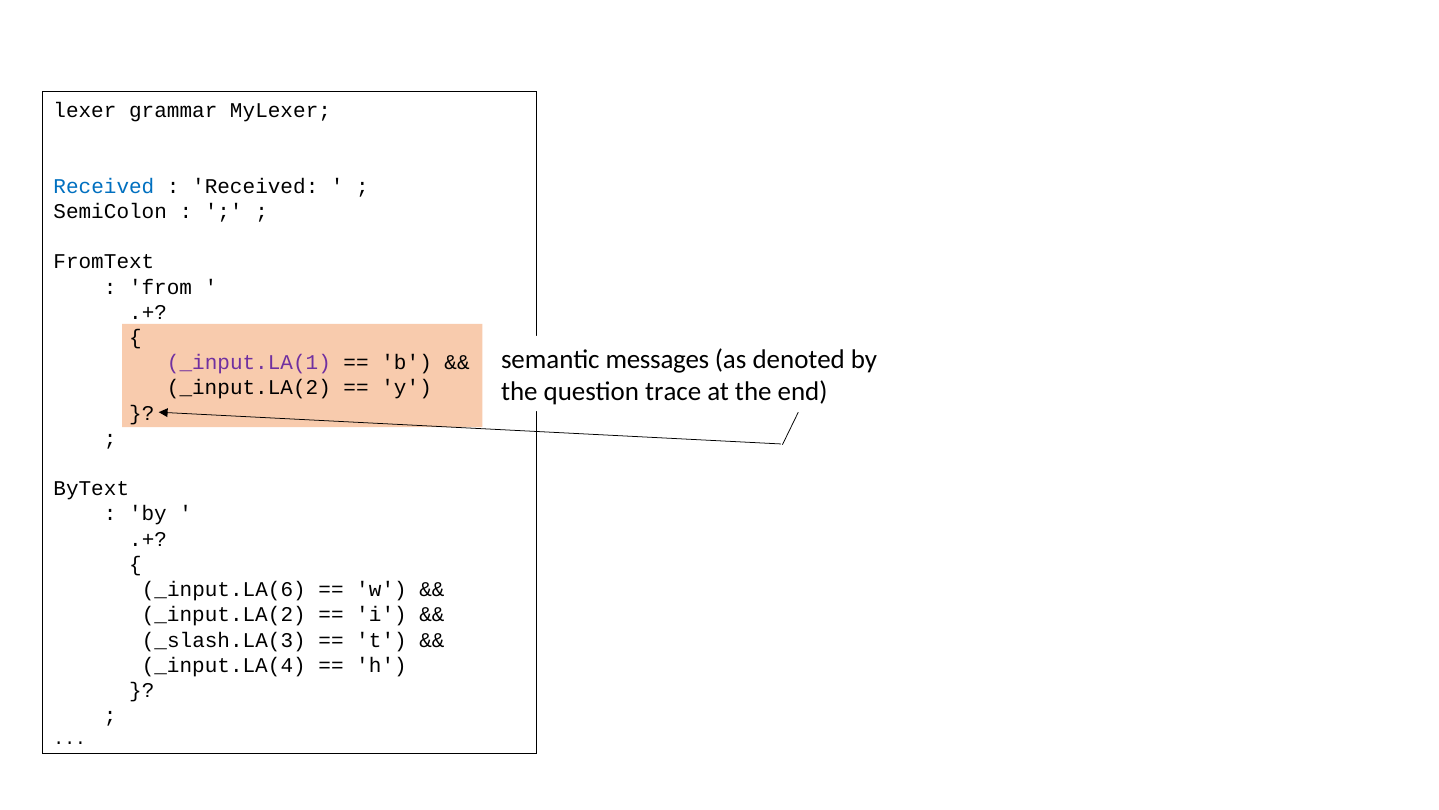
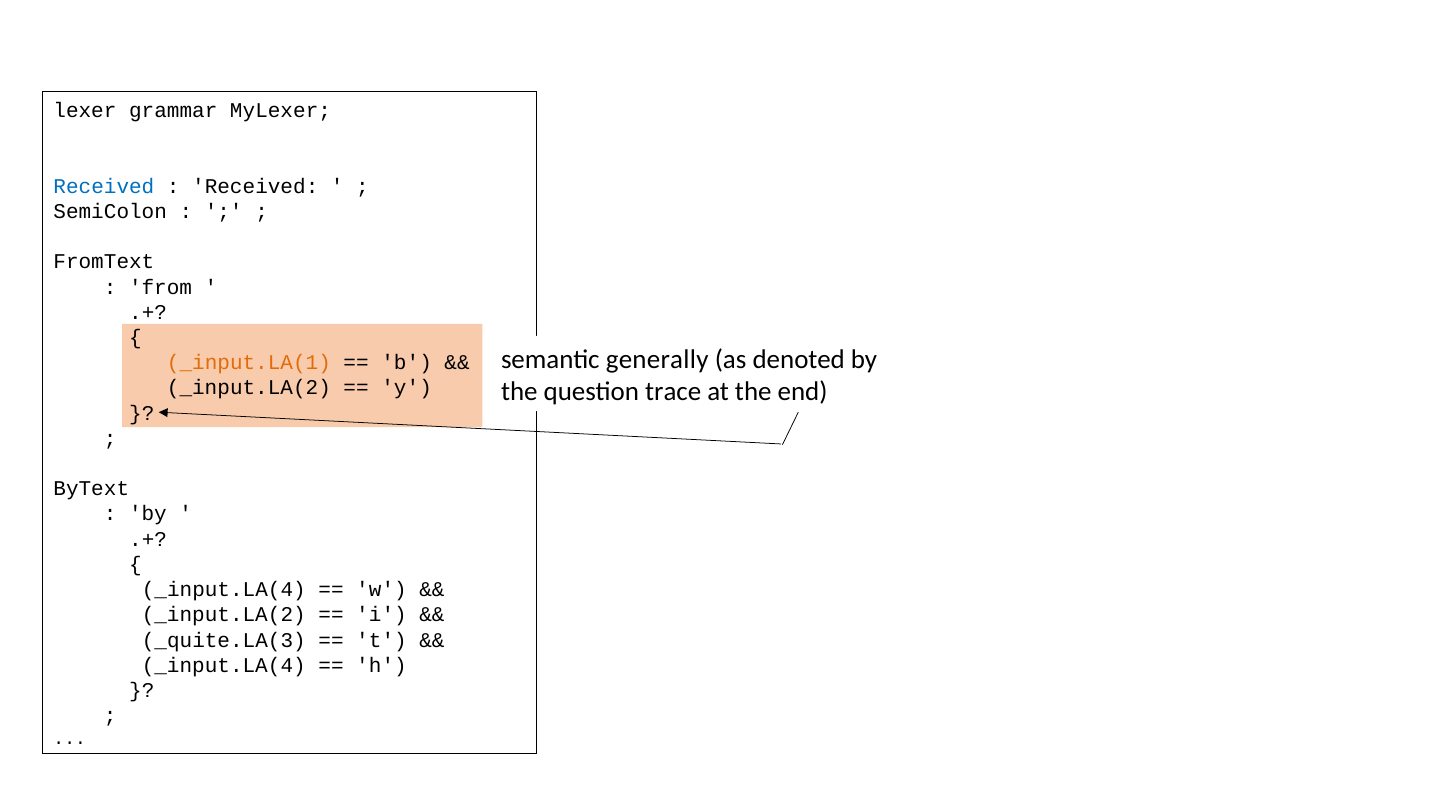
messages: messages -> generally
_input.LA(1 colour: purple -> orange
_input.LA(6 at (224, 589): _input.LA(6 -> _input.LA(4
_slash.LA(3: _slash.LA(3 -> _quite.LA(3
